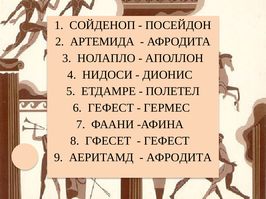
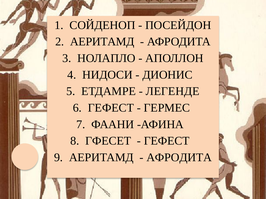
АРТЕМИДА at (102, 42): АРТЕМИДА -> АЕРИТАМД
ПОЛЕТЕЛ: ПОЛЕТЕЛ -> ЛЕГЕНДЕ
